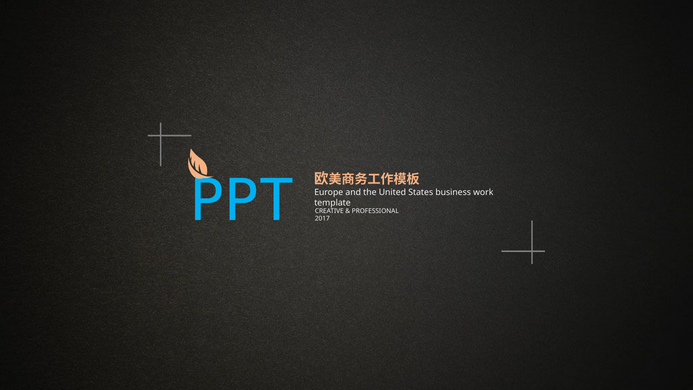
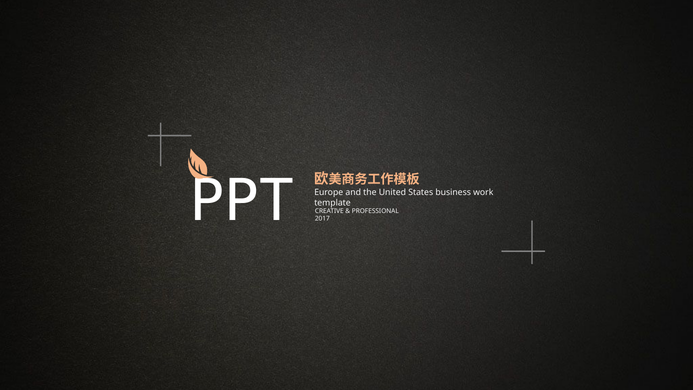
PPT colour: light blue -> white
